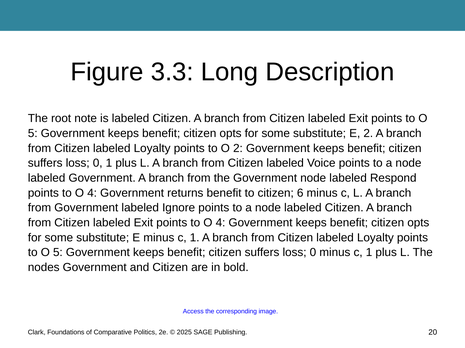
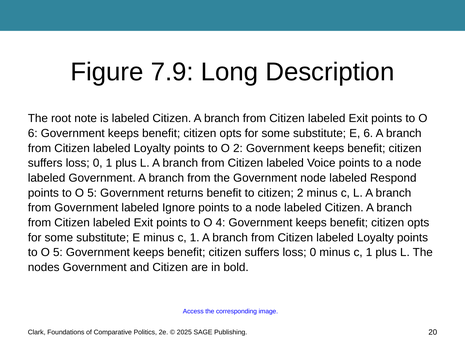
3.3: 3.3 -> 7.9
5 at (33, 134): 5 -> 6
E 2: 2 -> 6
4 at (92, 193): 4 -> 5
citizen 6: 6 -> 2
